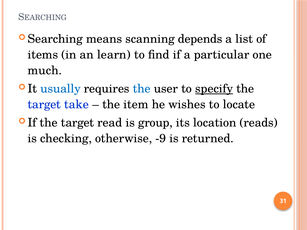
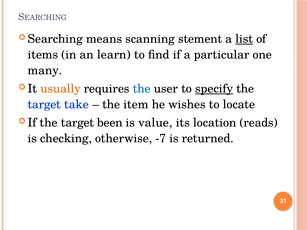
depends: depends -> stement
list underline: none -> present
much: much -> many
usually colour: blue -> orange
read: read -> been
group: group -> value
-9: -9 -> -7
